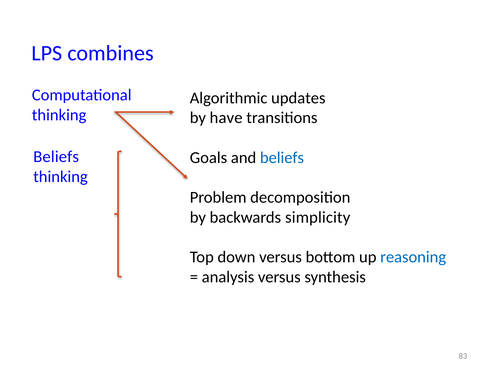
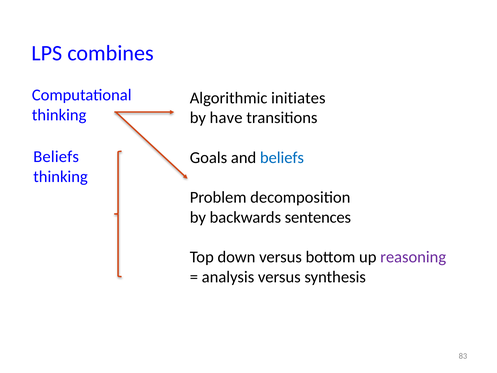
updates: updates -> initiates
simplicity: simplicity -> sentences
reasoning colour: blue -> purple
